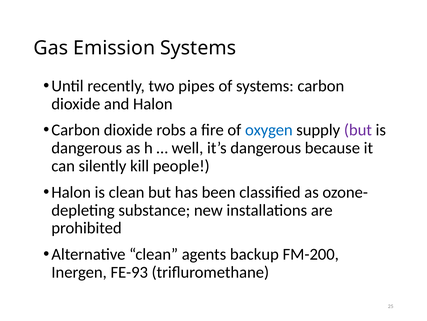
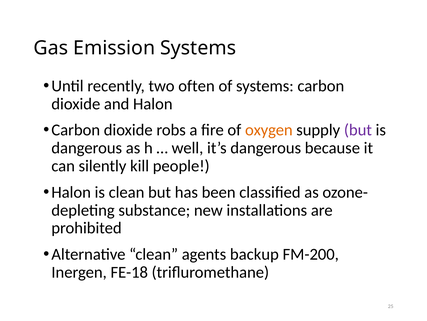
pipes: pipes -> often
oxygen colour: blue -> orange
FE-93: FE-93 -> FE-18
